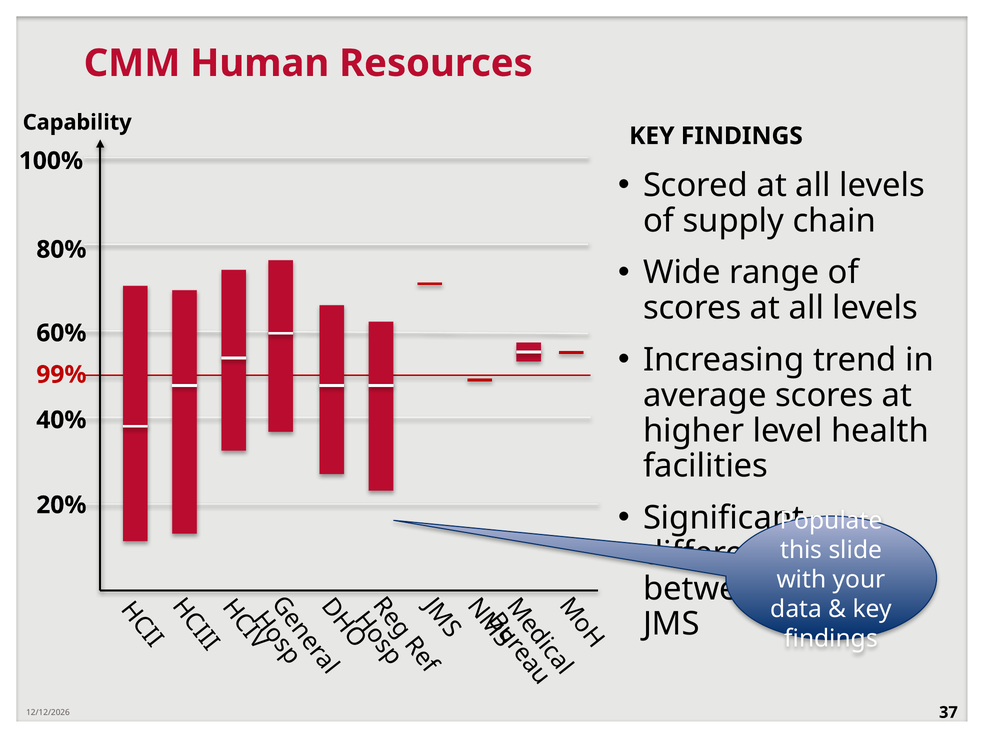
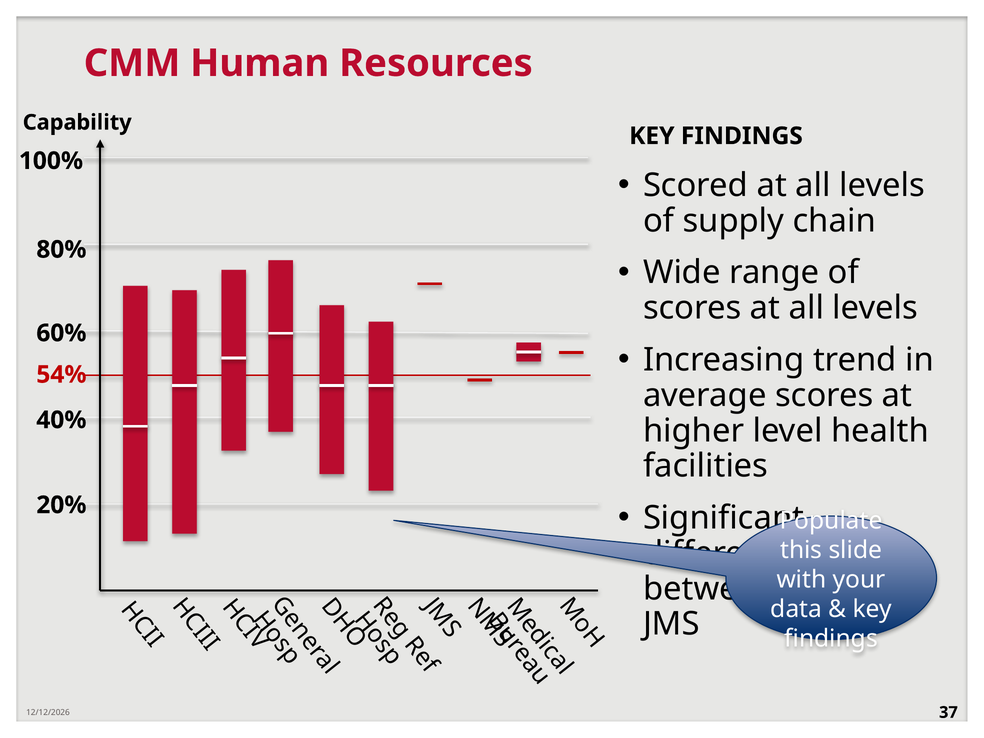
99%: 99% -> 54%
